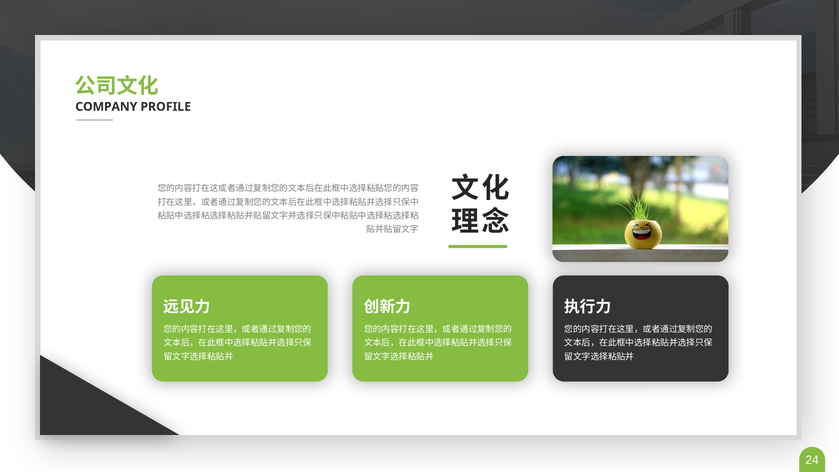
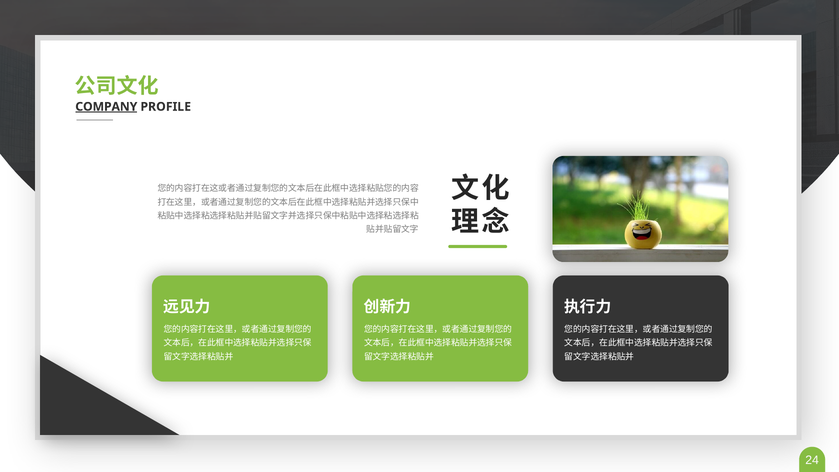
COMPANY underline: none -> present
